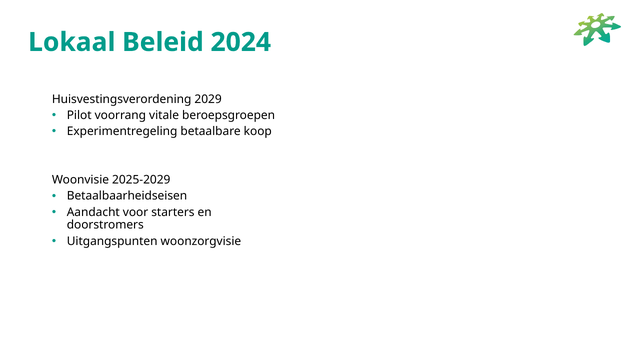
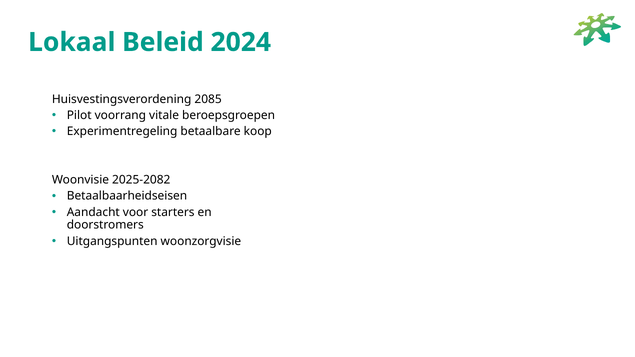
2029: 2029 -> 2085
2025-2029: 2025-2029 -> 2025-2082
